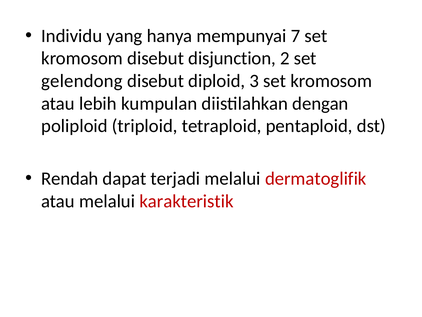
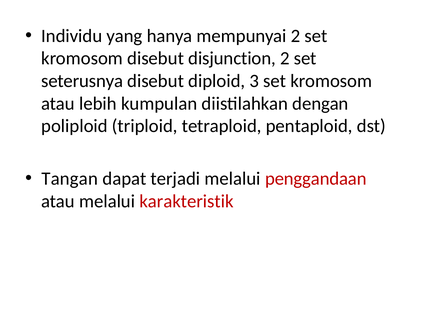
mempunyai 7: 7 -> 2
gelendong: gelendong -> seterusnya
Rendah: Rendah -> Tangan
dermatoglifik: dermatoglifik -> penggandaan
